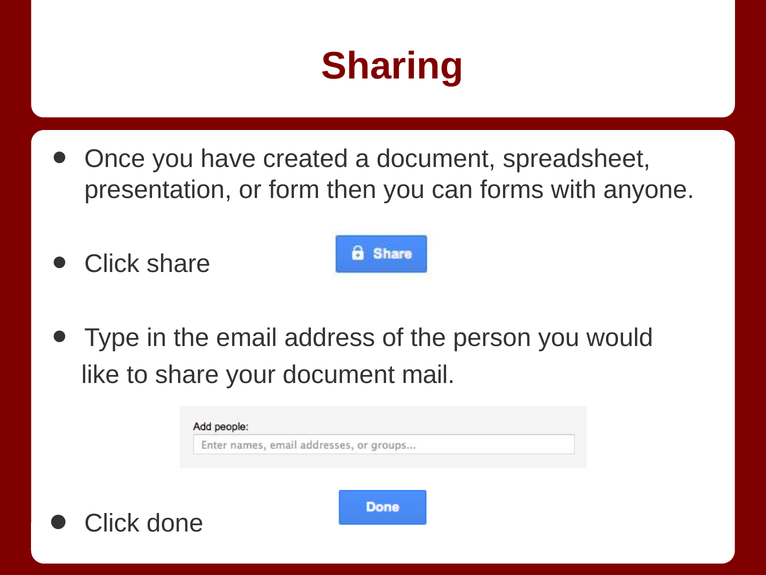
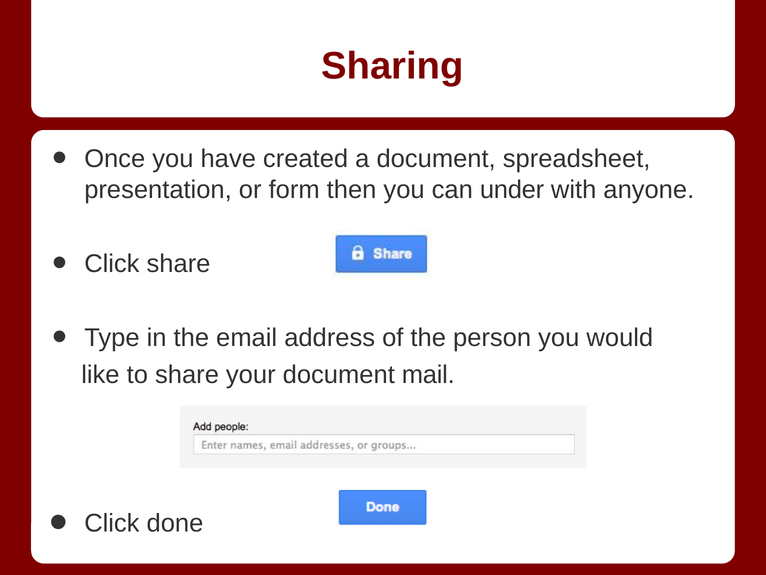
forms: forms -> under
